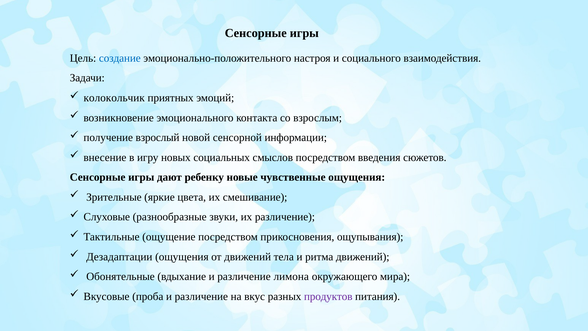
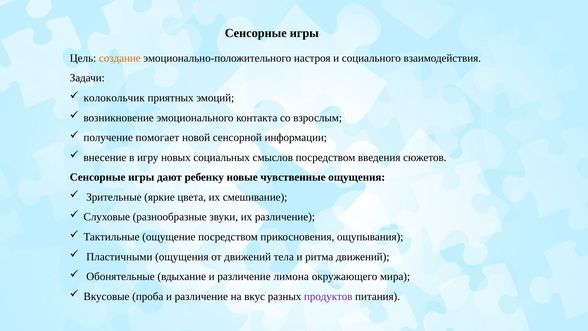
создание colour: blue -> orange
взрослый: взрослый -> помогает
Дезадаптации: Дезадаптации -> Пластичными
